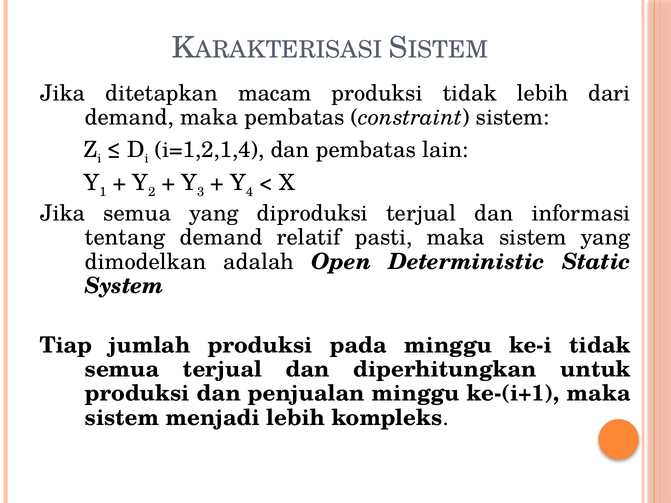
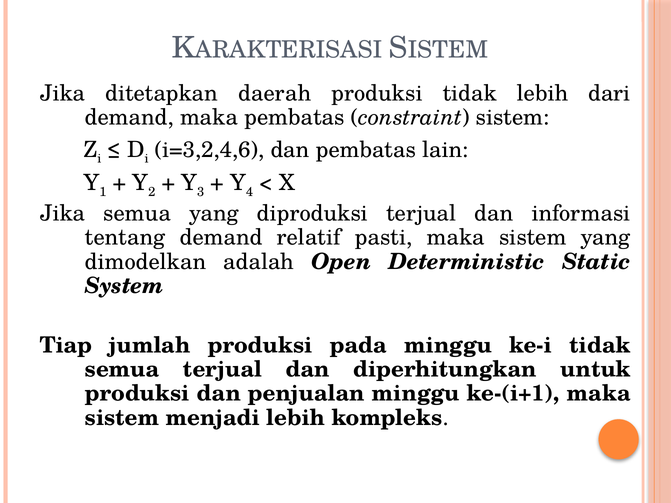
macam: macam -> daerah
i=1,2,1,4: i=1,2,1,4 -> i=3,2,4,6
